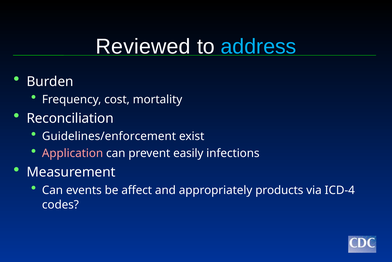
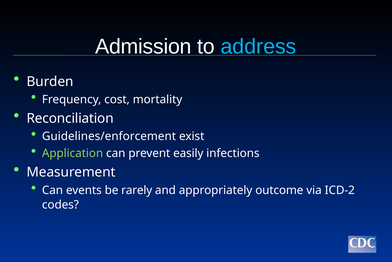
Reviewed: Reviewed -> Admission
Application colour: pink -> light green
affect: affect -> rarely
products: products -> outcome
ICD-4: ICD-4 -> ICD-2
